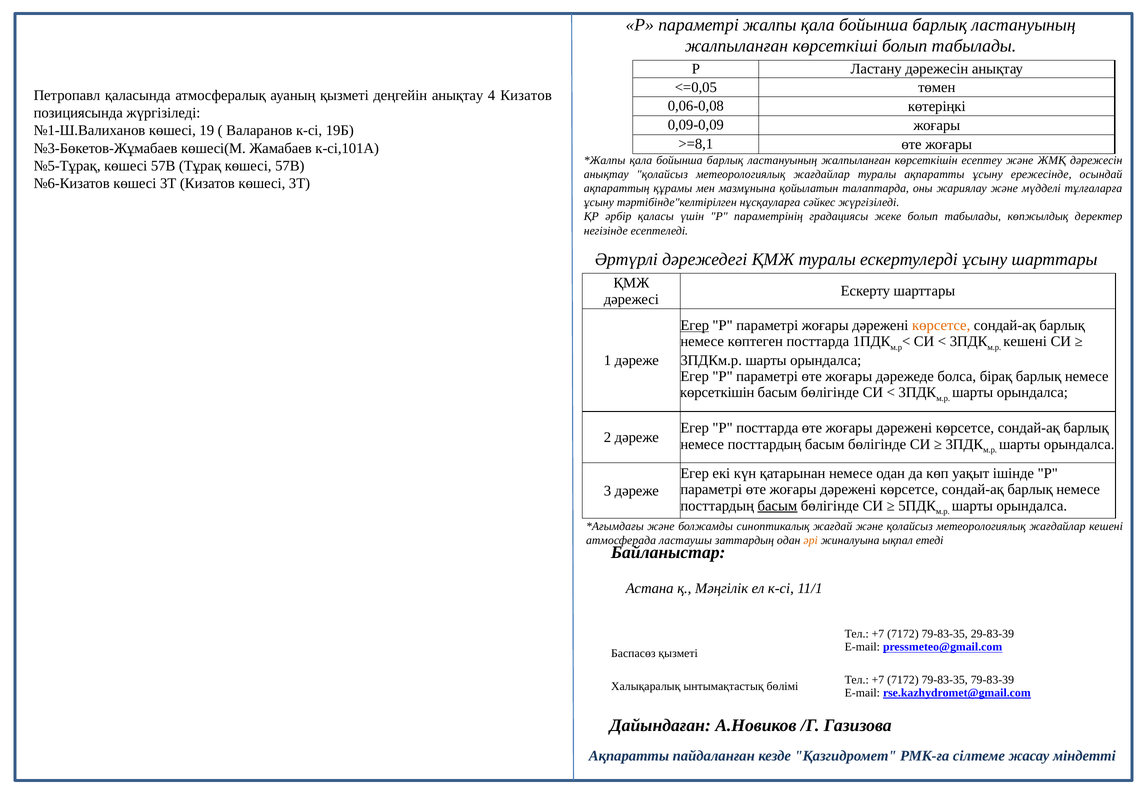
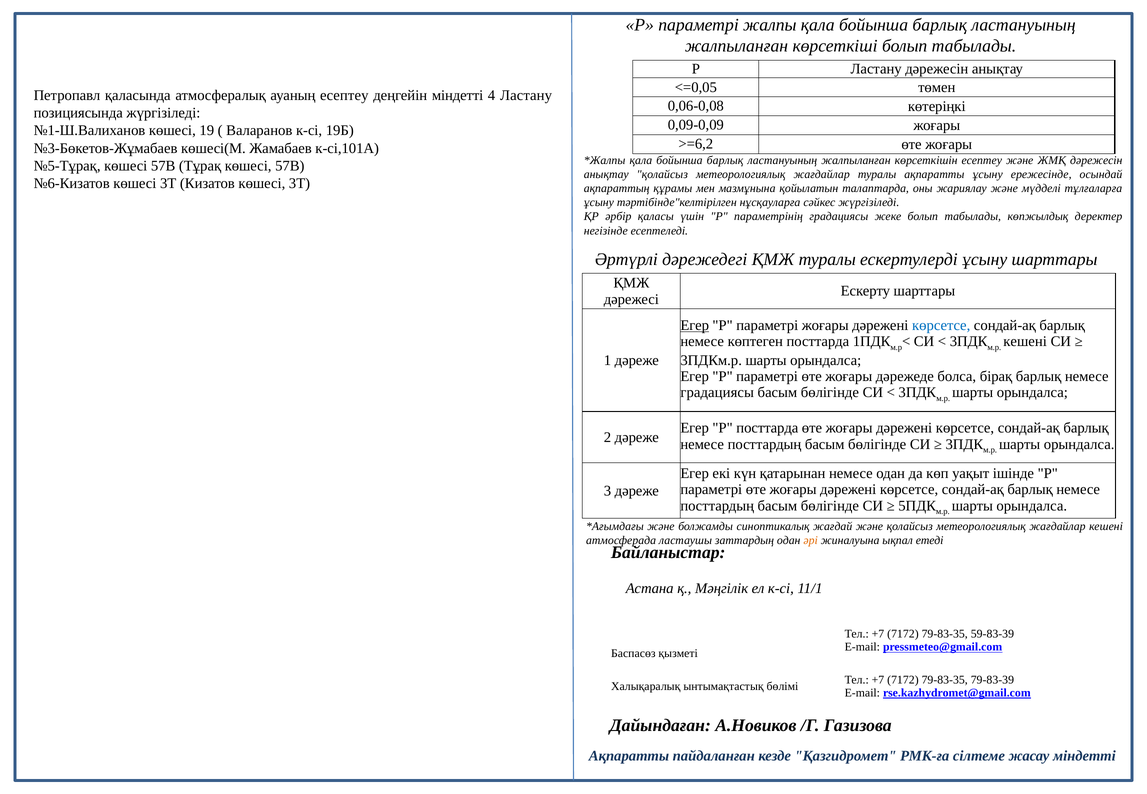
ауаның қызметі: қызметі -> есептеу
деңгейін анықтау: анықтау -> міндетті
4 Кизатов: Кизатов -> Ластану
>=8,1: >=8,1 -> >=6,2
көрсетсе at (941, 325) colour: orange -> blue
көрсеткішін at (717, 393): көрсеткішін -> градациясы
басым at (777, 506) underline: present -> none
29-83-39: 29-83-39 -> 59-83-39
